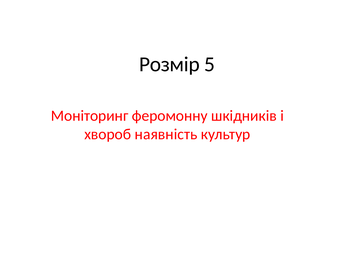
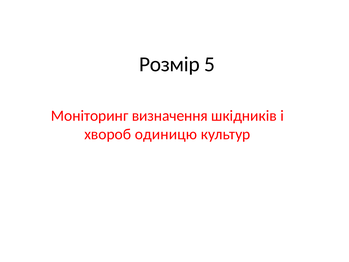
феромонну: феромонну -> визначення
наявність: наявність -> одиницю
